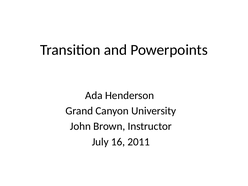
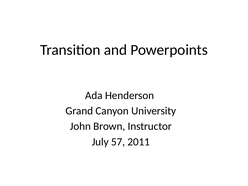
16: 16 -> 57
